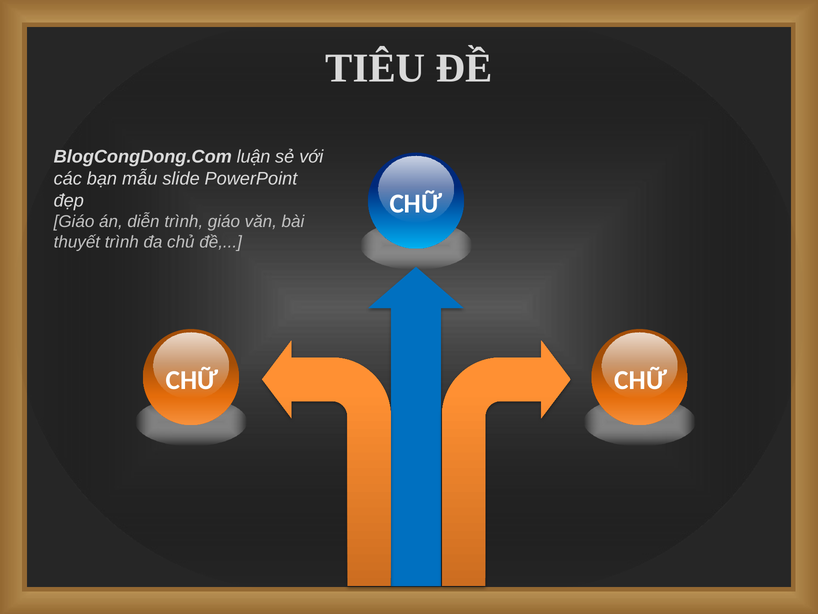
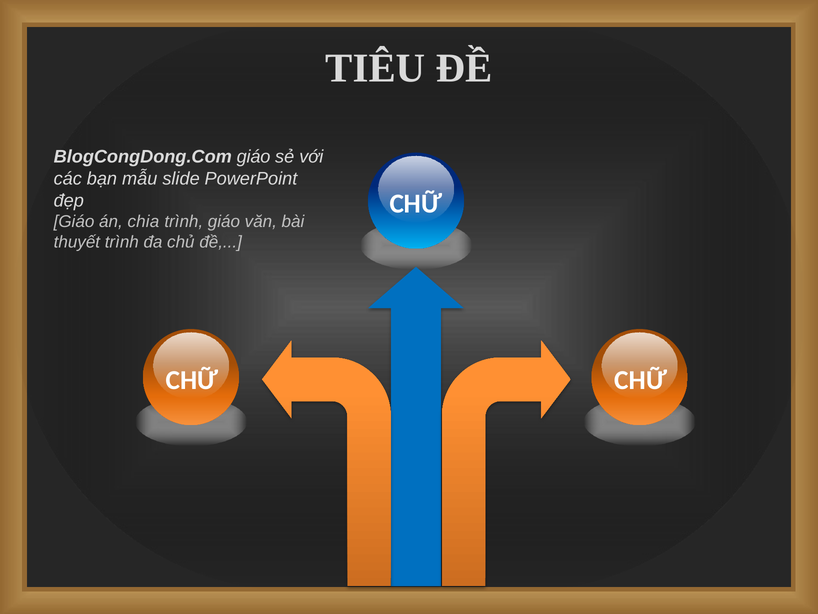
BlogCongDong.Com luận: luận -> giáo
diễn: diễn -> chia
